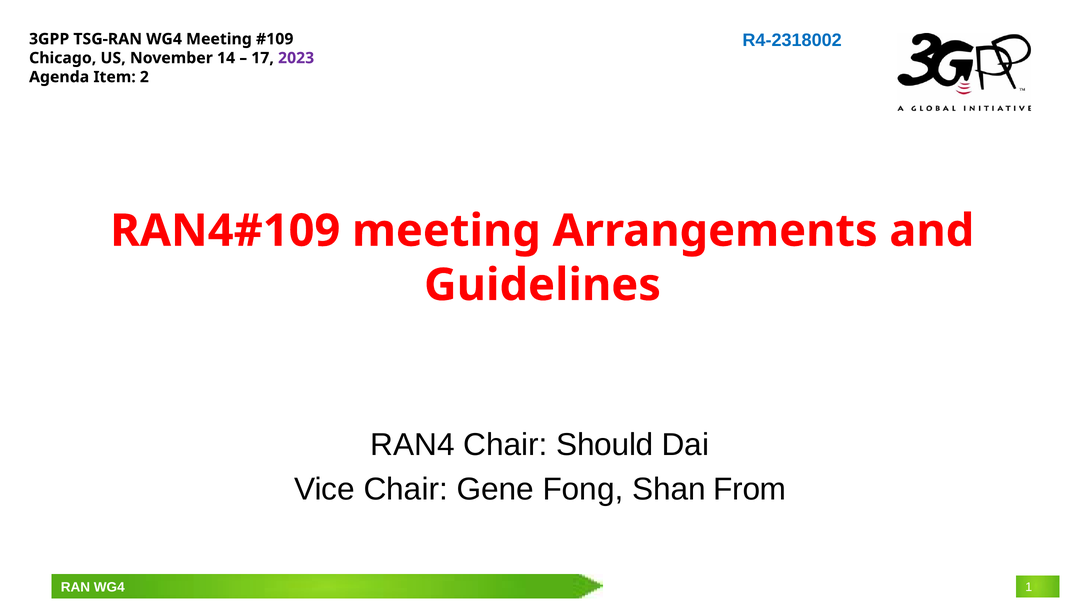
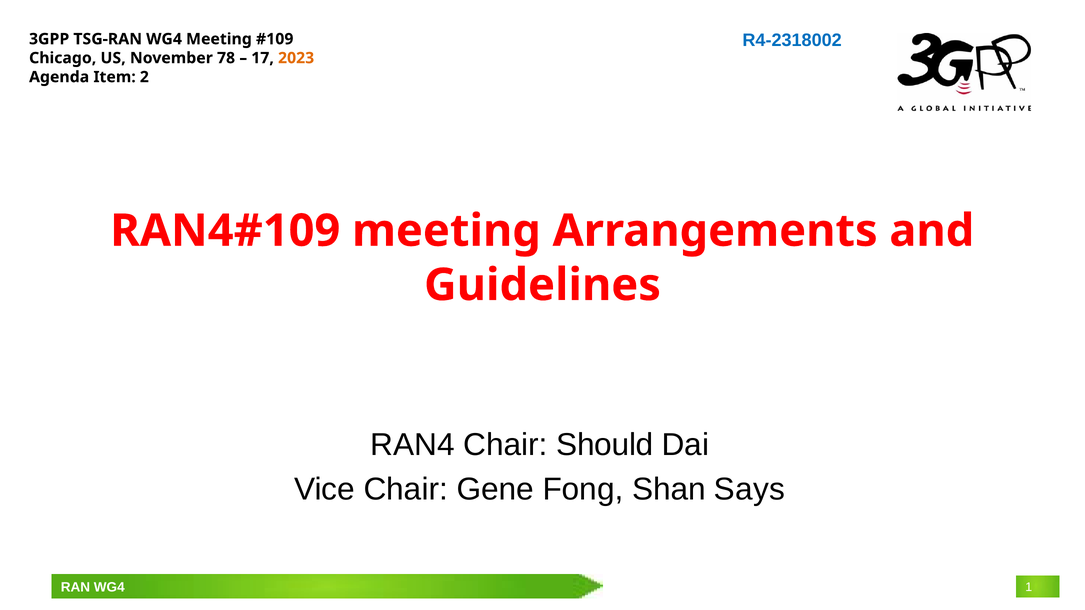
14: 14 -> 78
2023 colour: purple -> orange
From: From -> Says
